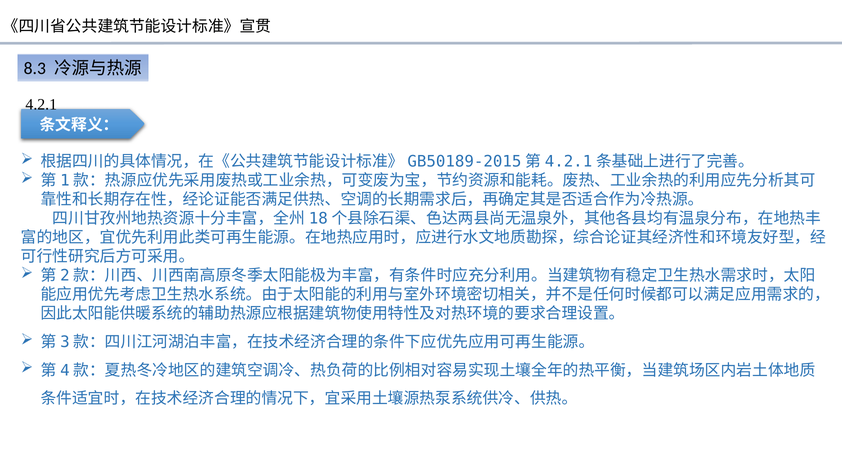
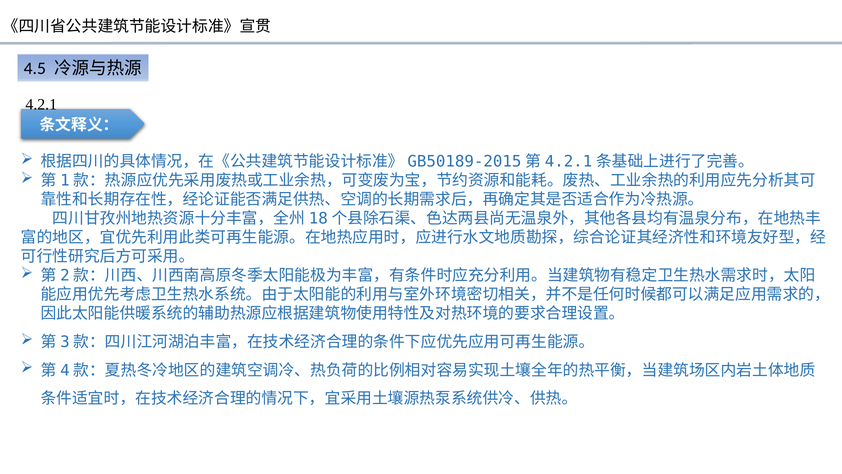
8.3: 8.3 -> 4.5
